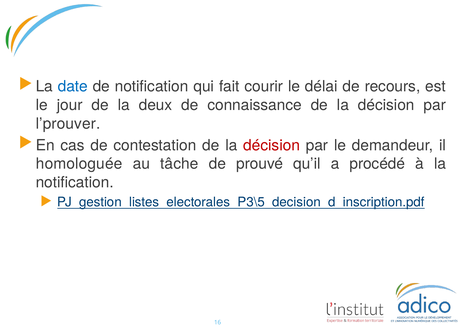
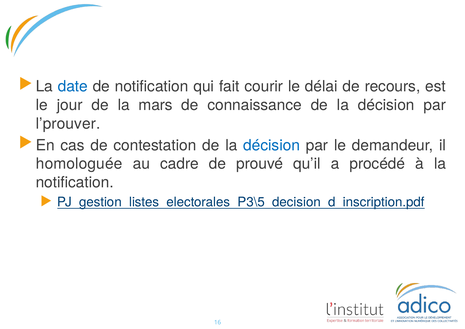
deux: deux -> mars
décision at (272, 145) colour: red -> blue
tâche: tâche -> cadre
